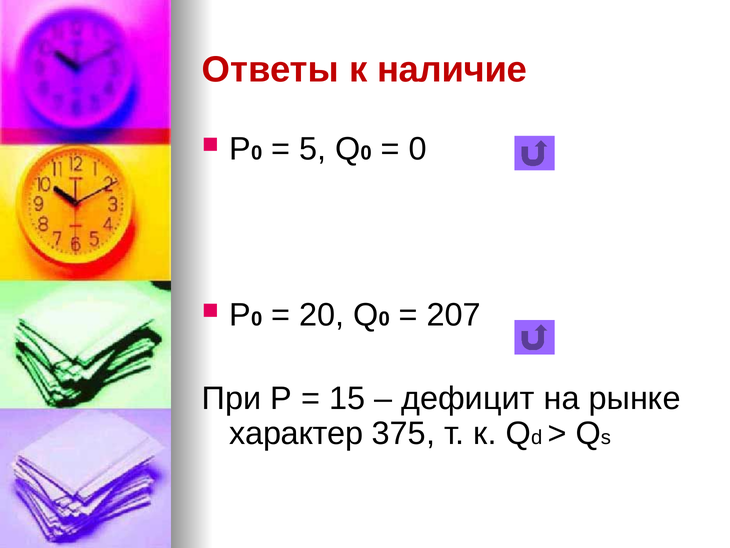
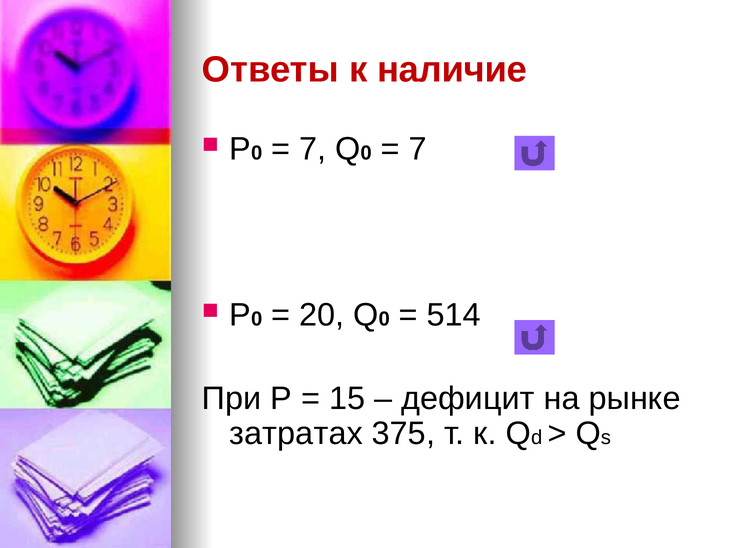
5 at (313, 149): 5 -> 7
0 at (418, 149): 0 -> 7
207: 207 -> 514
характер: характер -> затратах
